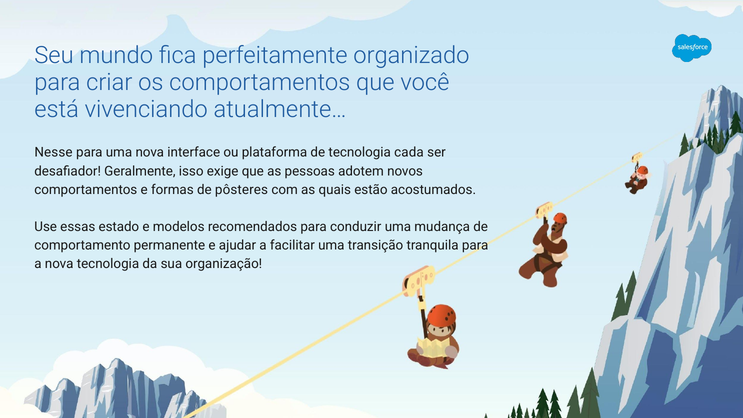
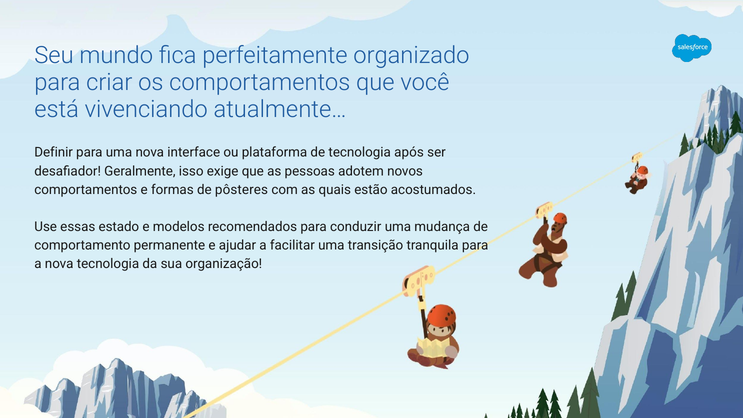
Nesse: Nesse -> Definir
cada: cada -> após
